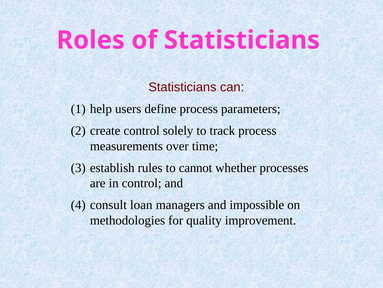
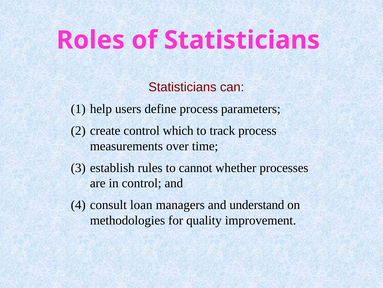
solely: solely -> which
impossible: impossible -> understand
